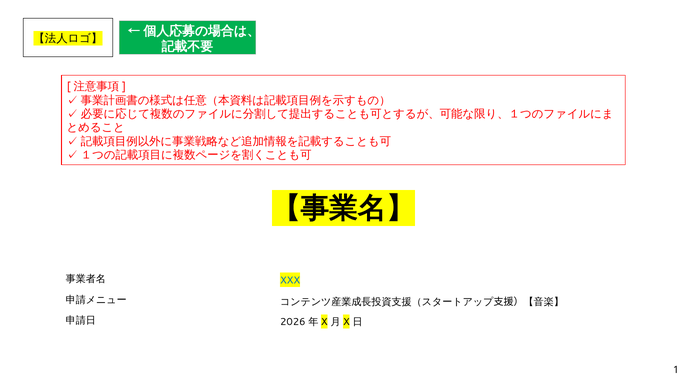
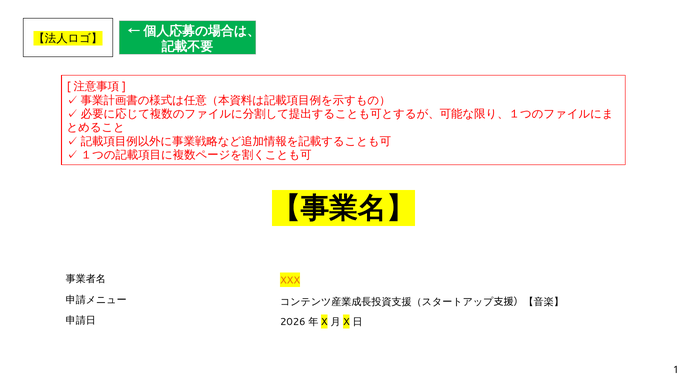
XXX colour: blue -> orange
